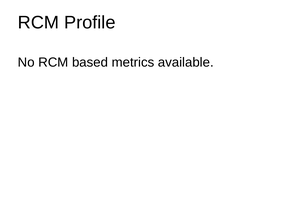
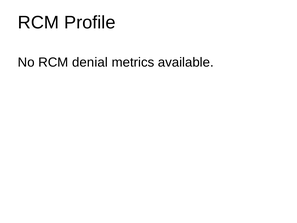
based: based -> denial
